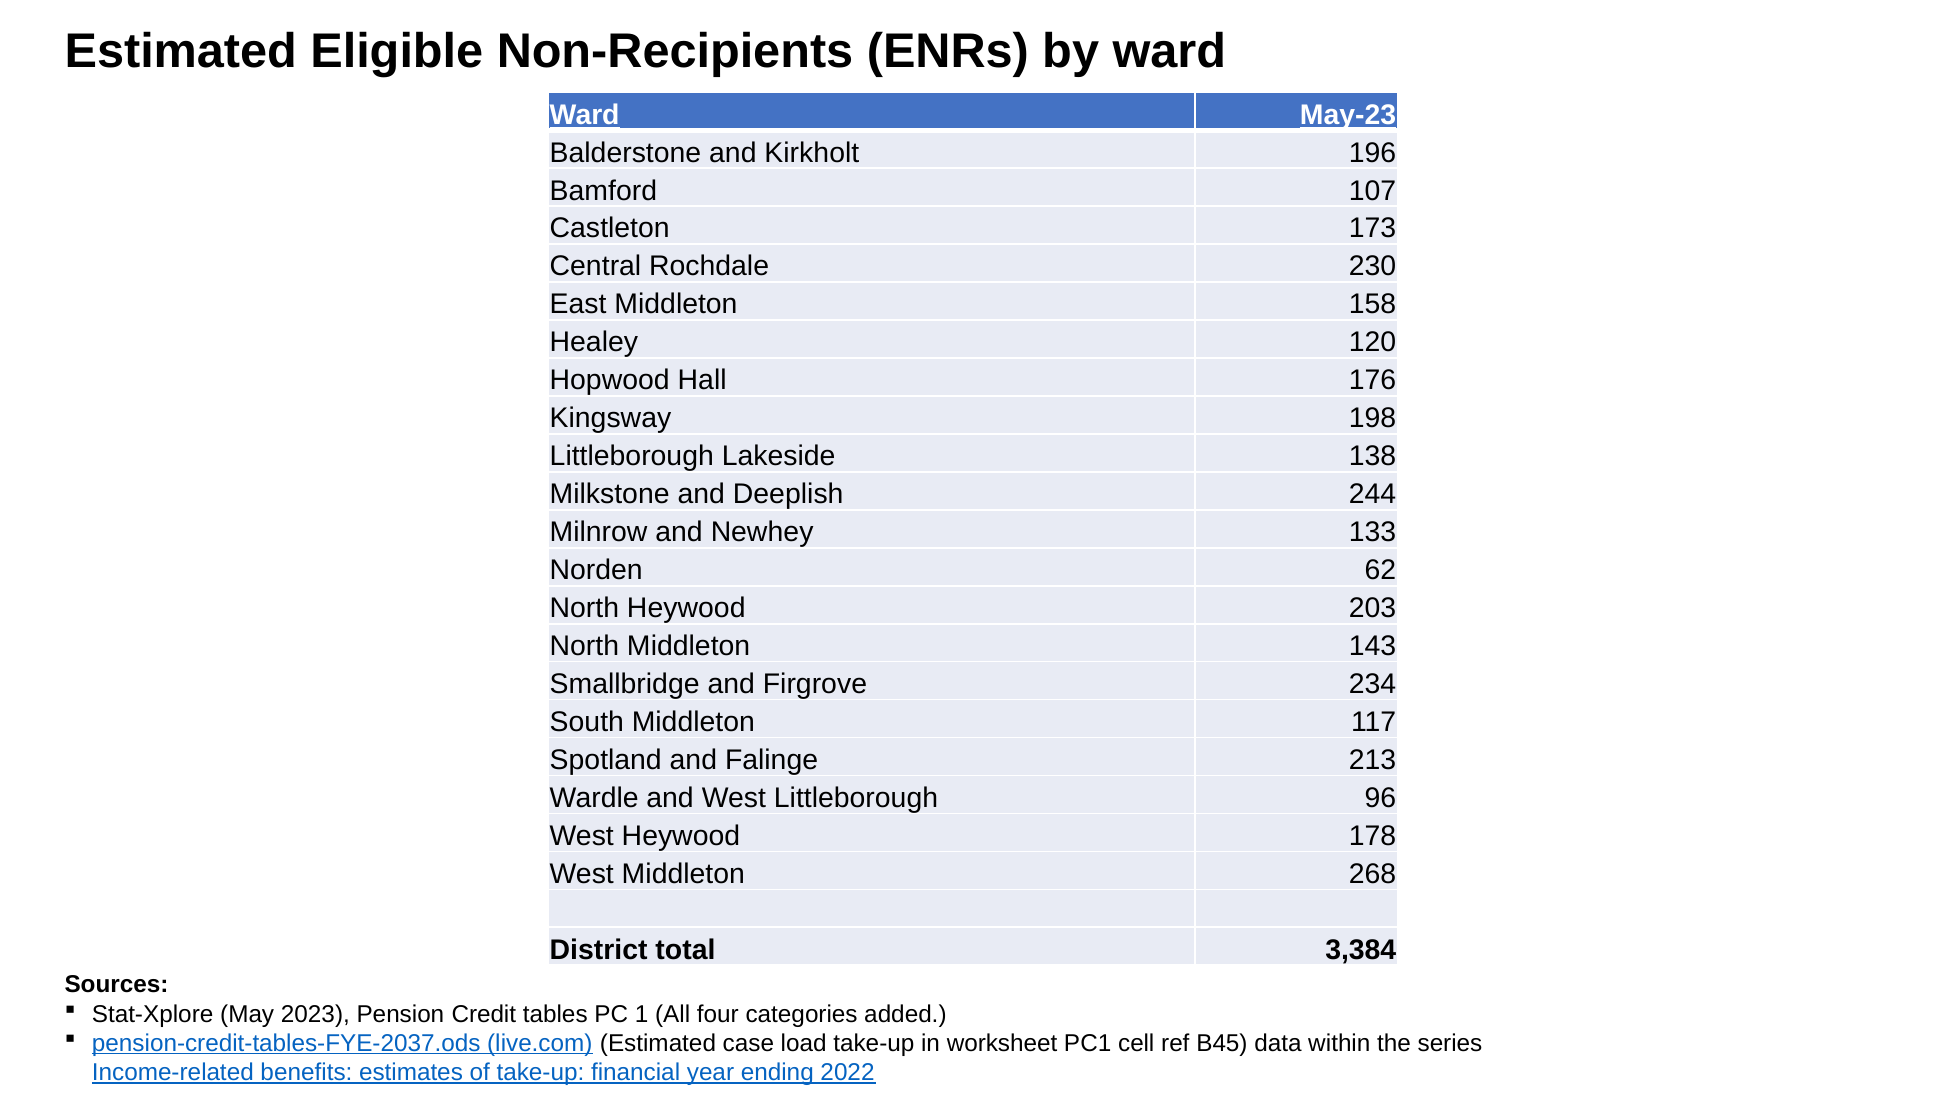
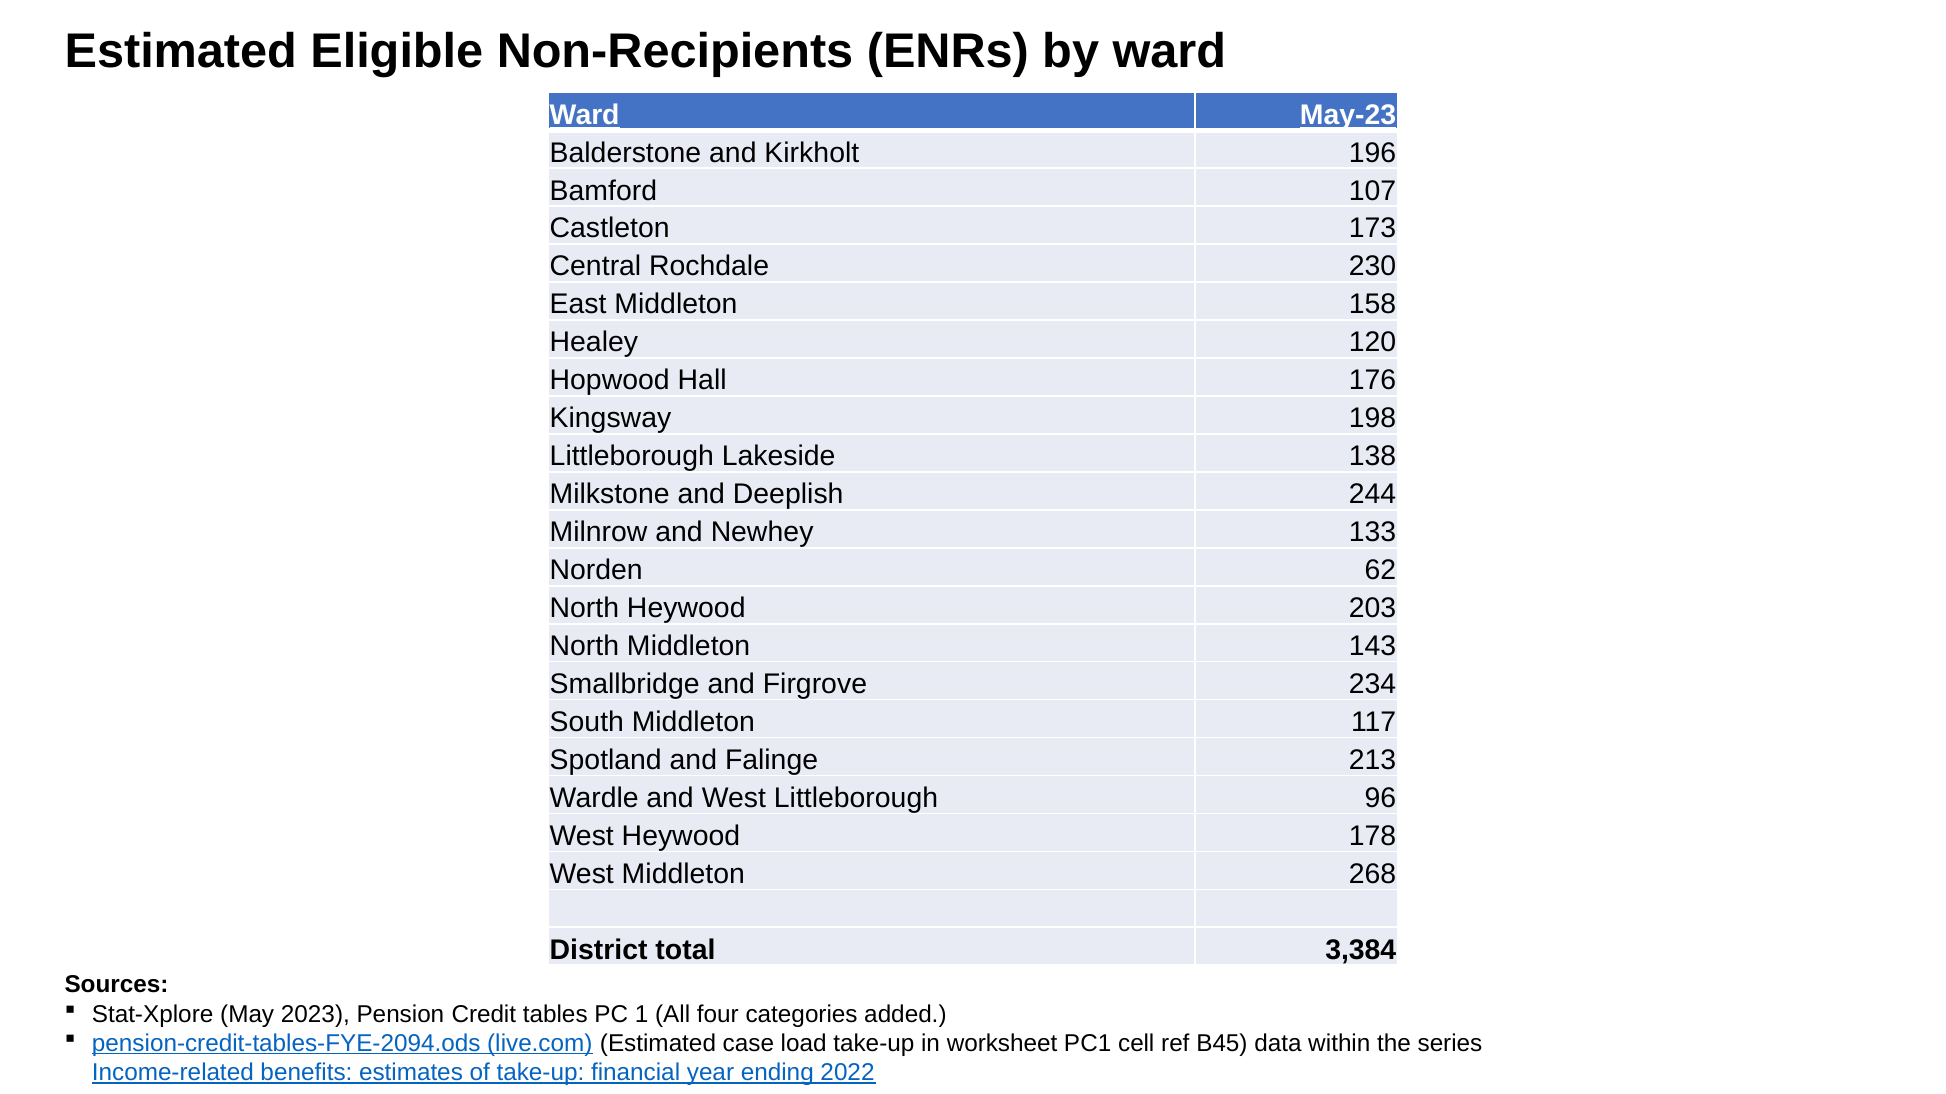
pension-credit-tables-FYE-2037.ods: pension-credit-tables-FYE-2037.ods -> pension-credit-tables-FYE-2094.ods
